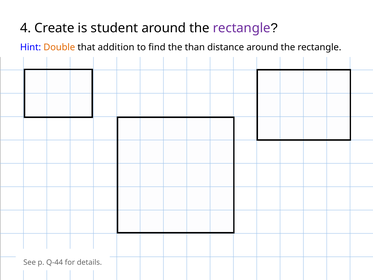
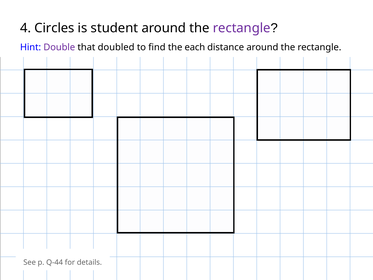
Create: Create -> Circles
Double colour: orange -> purple
addition: addition -> doubled
than: than -> each
